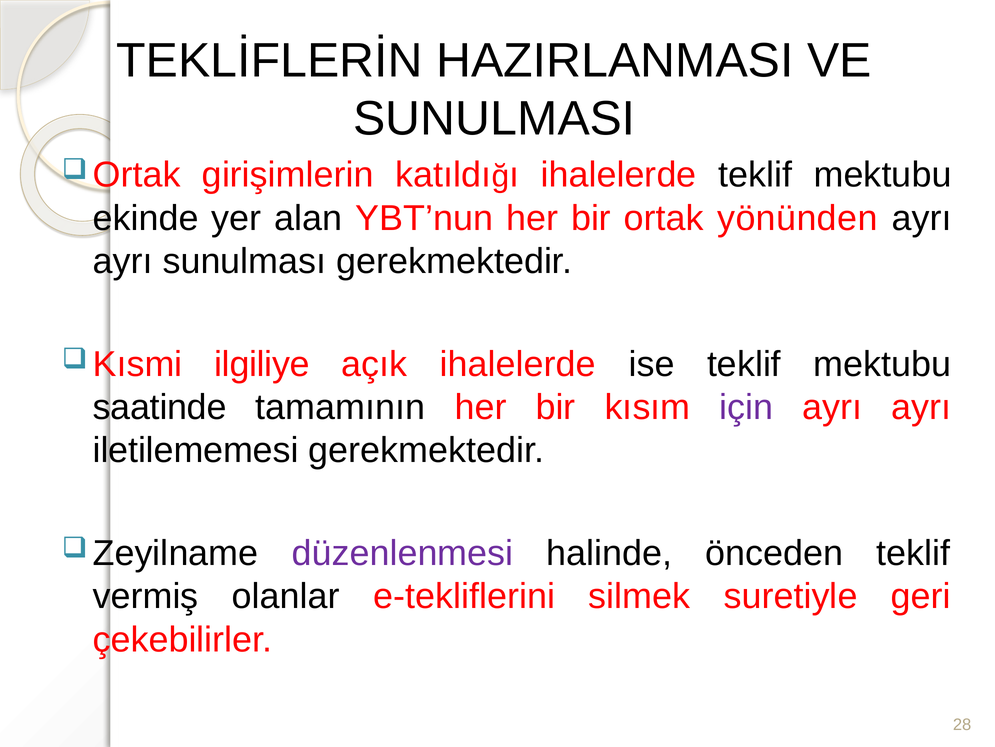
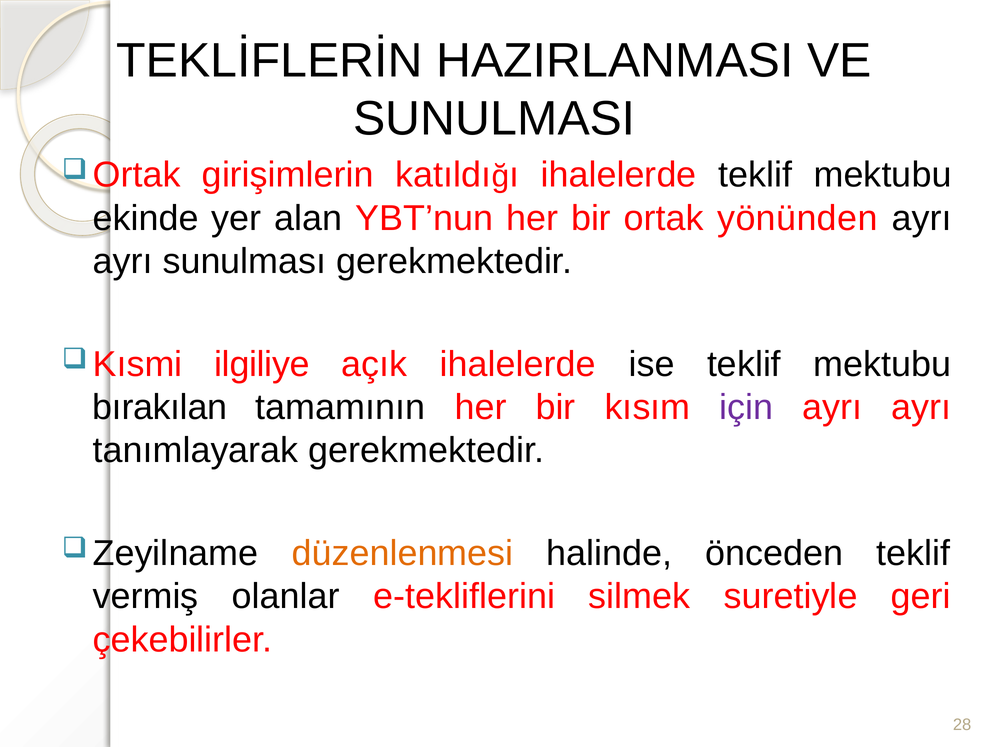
saatinde: saatinde -> bırakılan
iletilememesi: iletilememesi -> tanımlayarak
düzenlenmesi colour: purple -> orange
